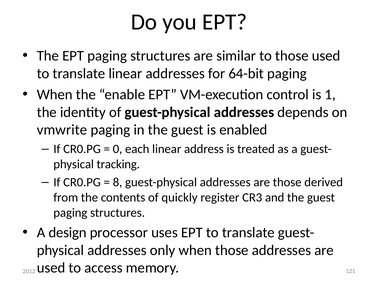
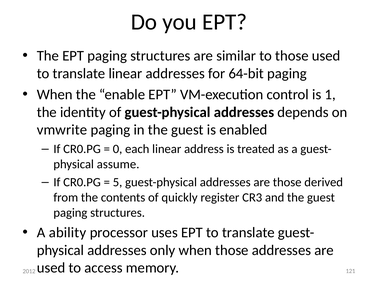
tracking: tracking -> assume
8: 8 -> 5
design: design -> ability
